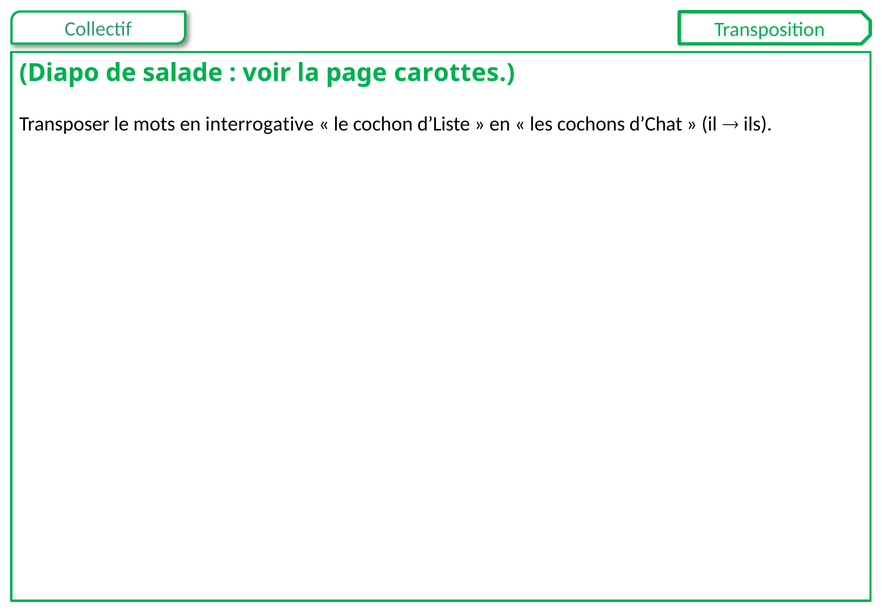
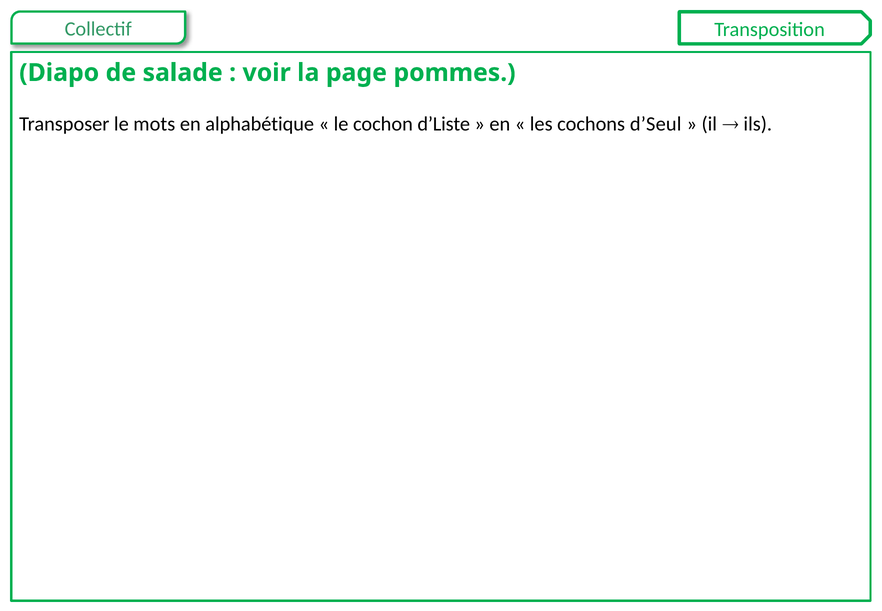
carottes: carottes -> pommes
interrogative: interrogative -> alphabétique
d’Chat: d’Chat -> d’Seul
